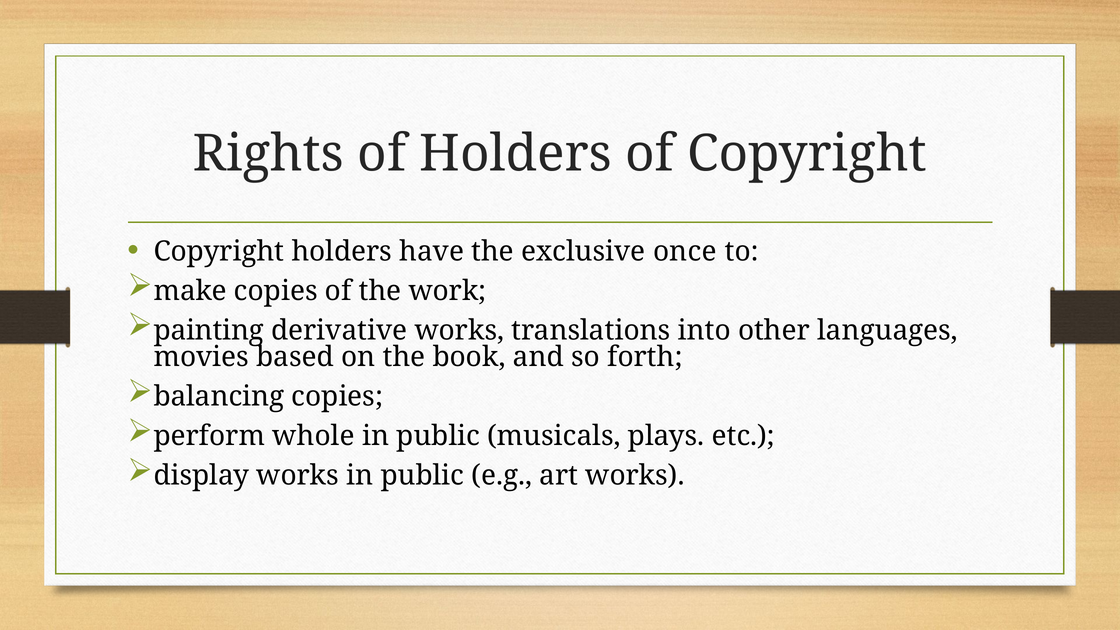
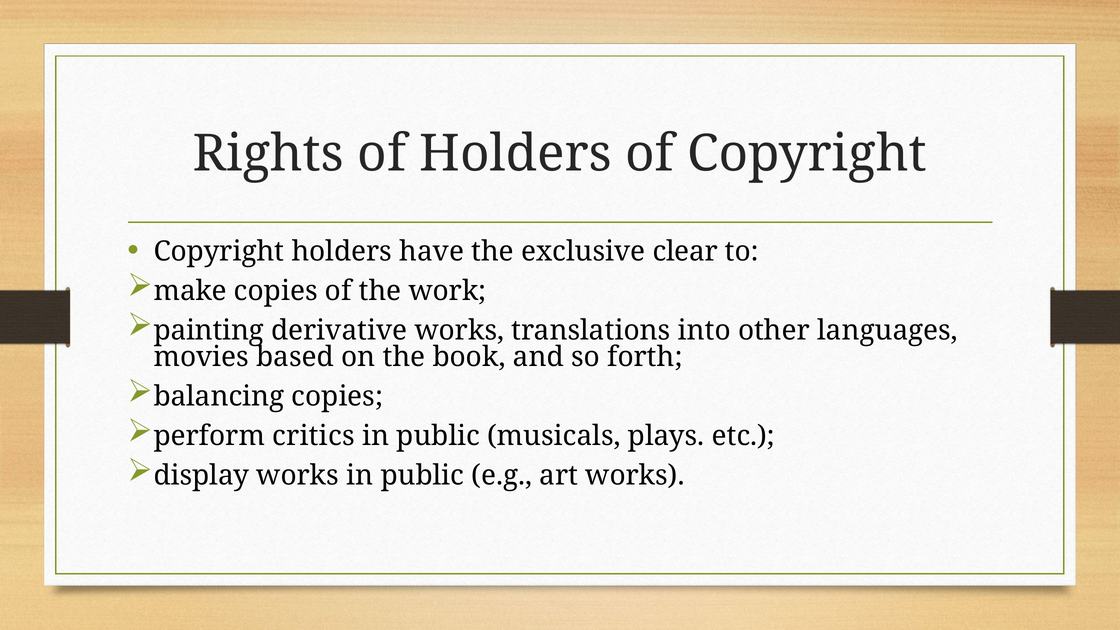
once: once -> clear
whole: whole -> critics
